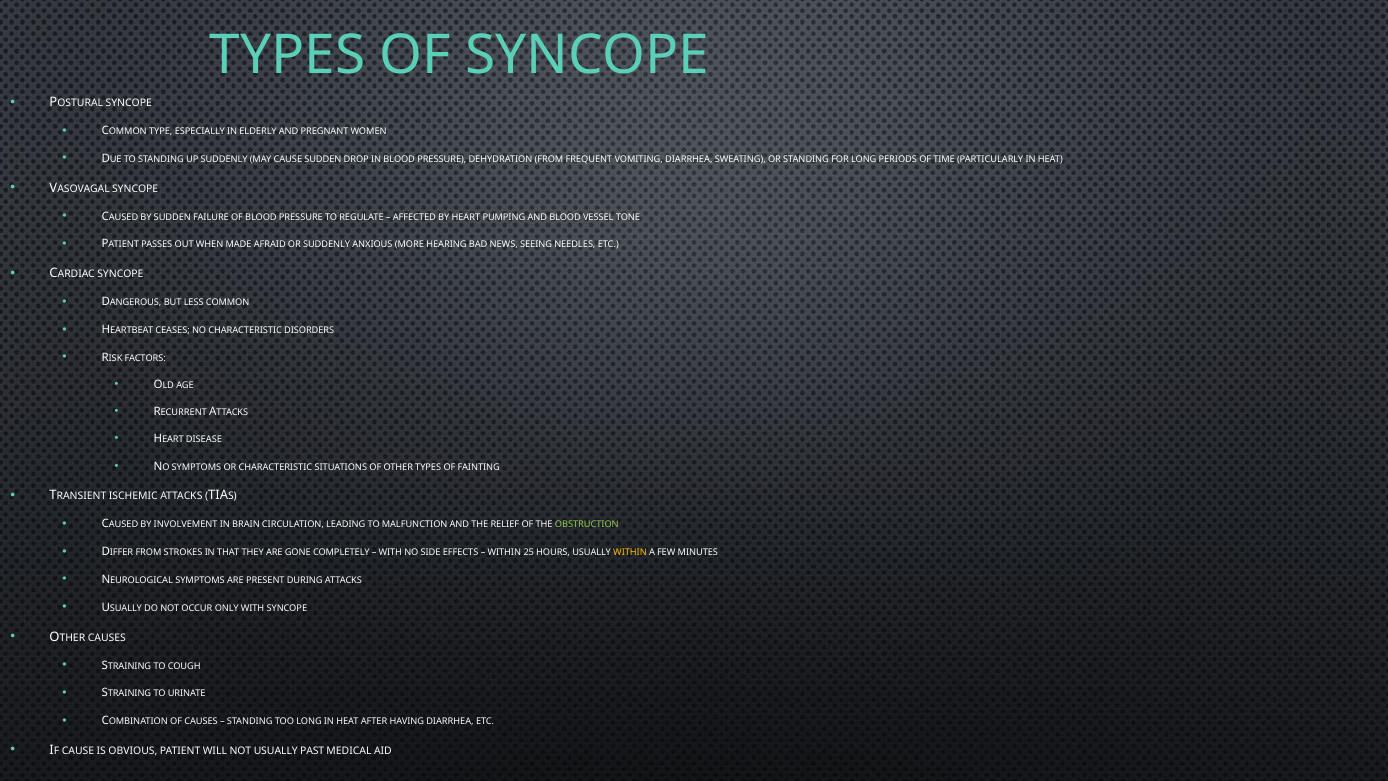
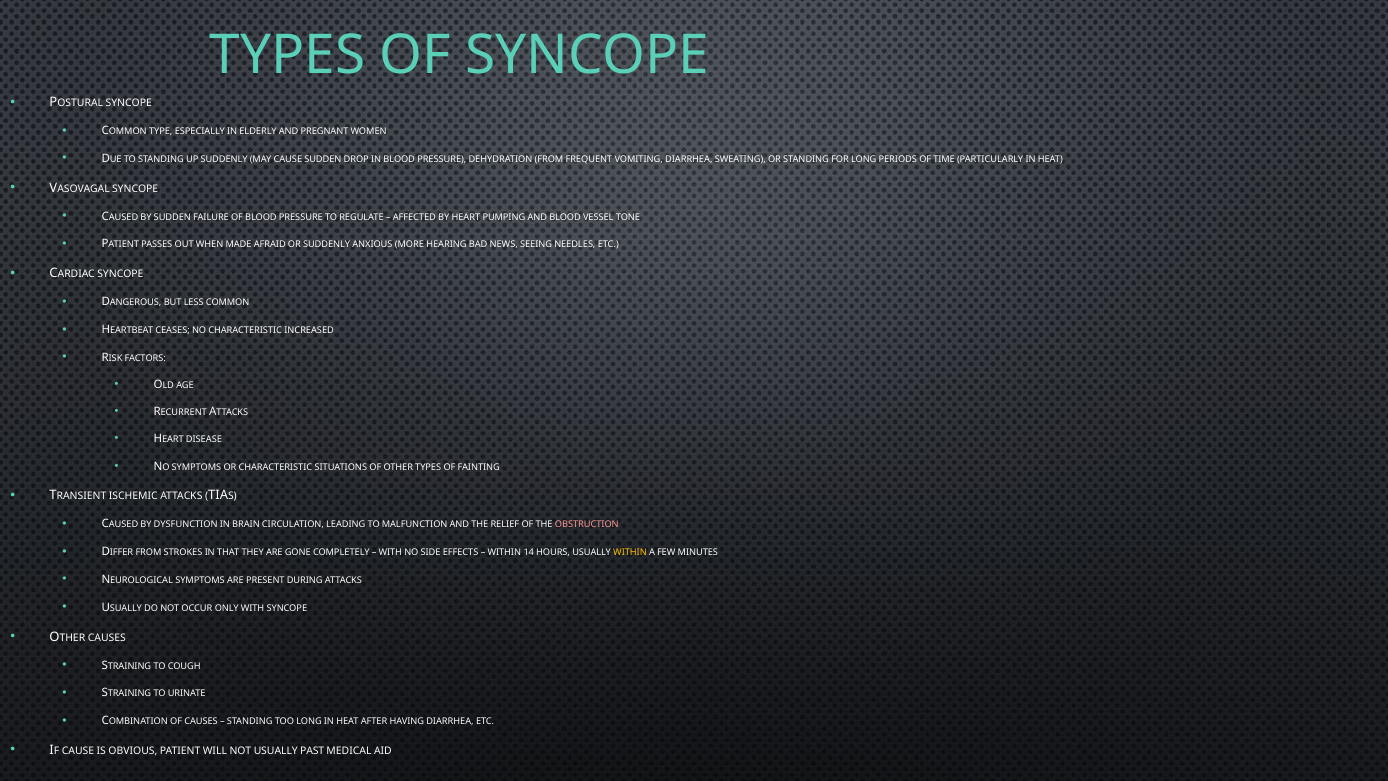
DISORDERS: DISORDERS -> INCREASED
INVOLVEMENT: INVOLVEMENT -> DYSFUNCTION
OBSTRUCTION colour: light green -> pink
25: 25 -> 14
